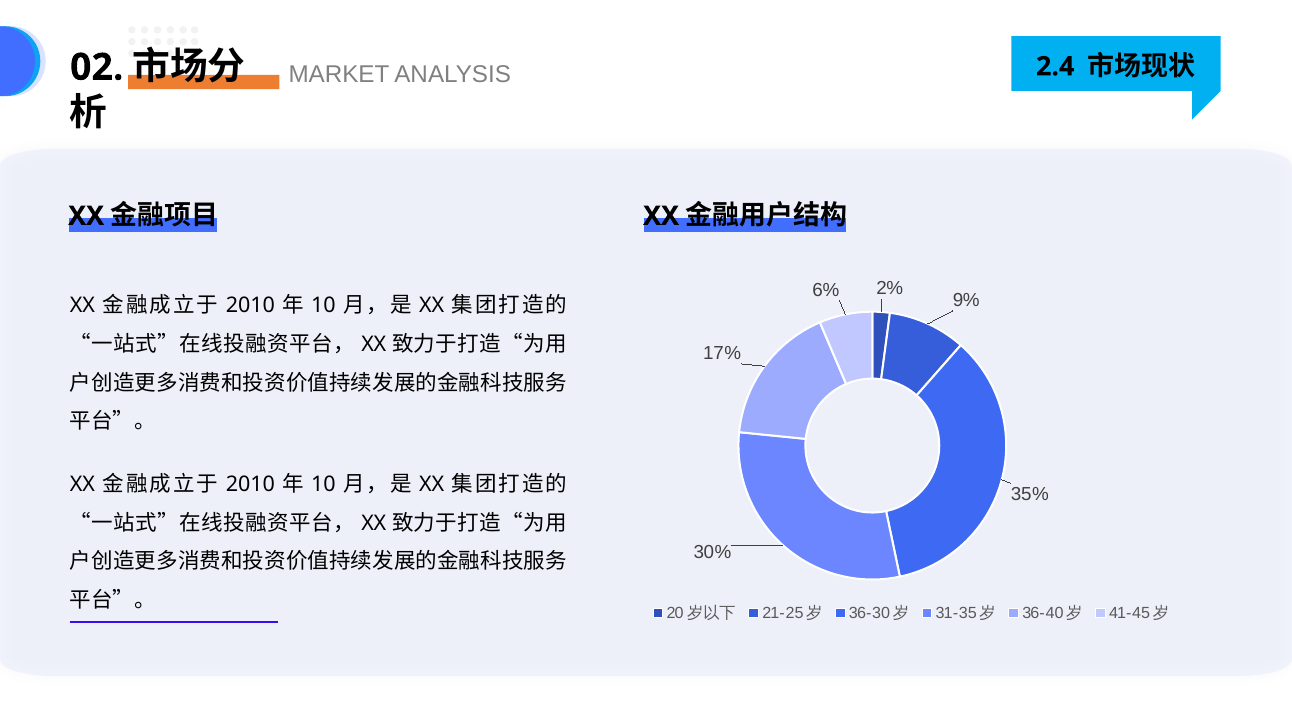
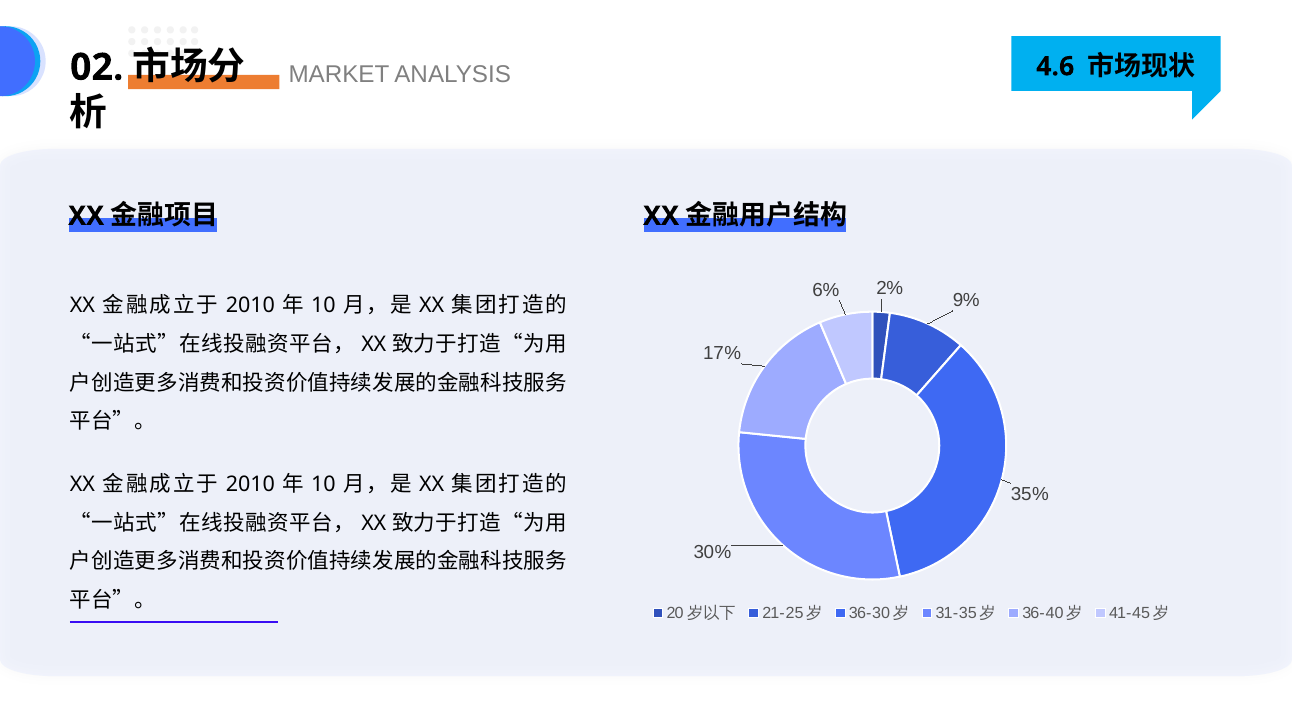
2.4: 2.4 -> 4.6
